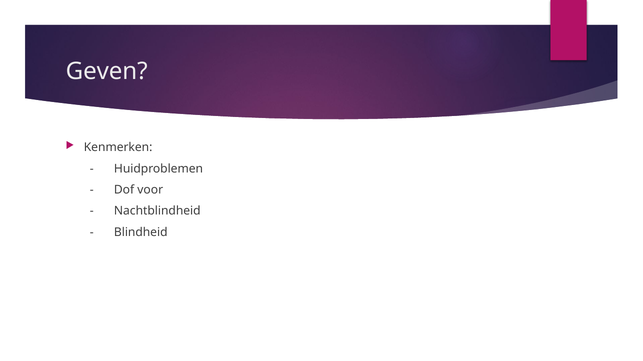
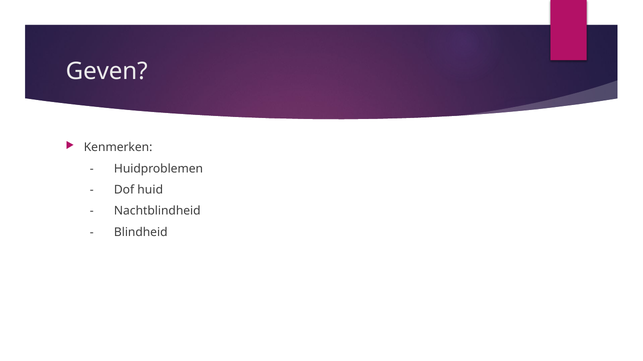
voor: voor -> huid
